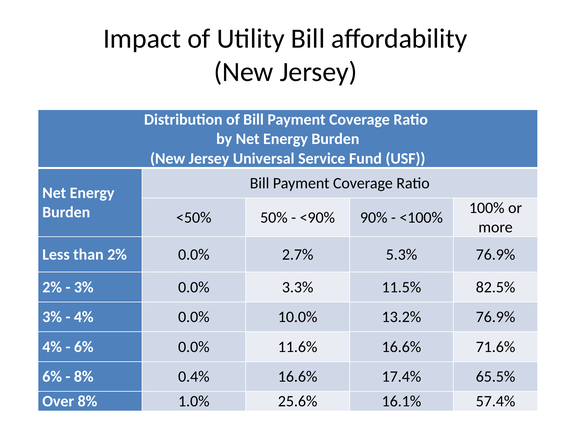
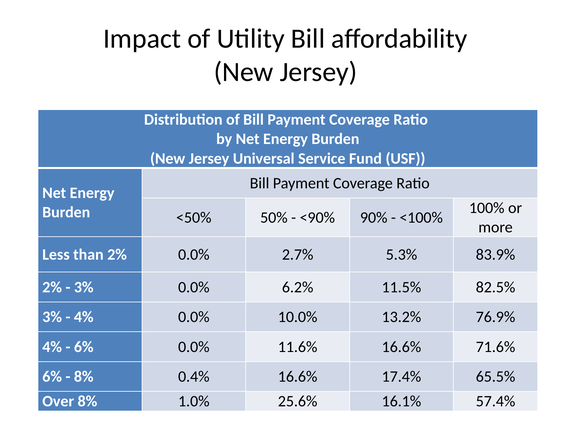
5.3% 76.9%: 76.9% -> 83.9%
3.3%: 3.3% -> 6.2%
